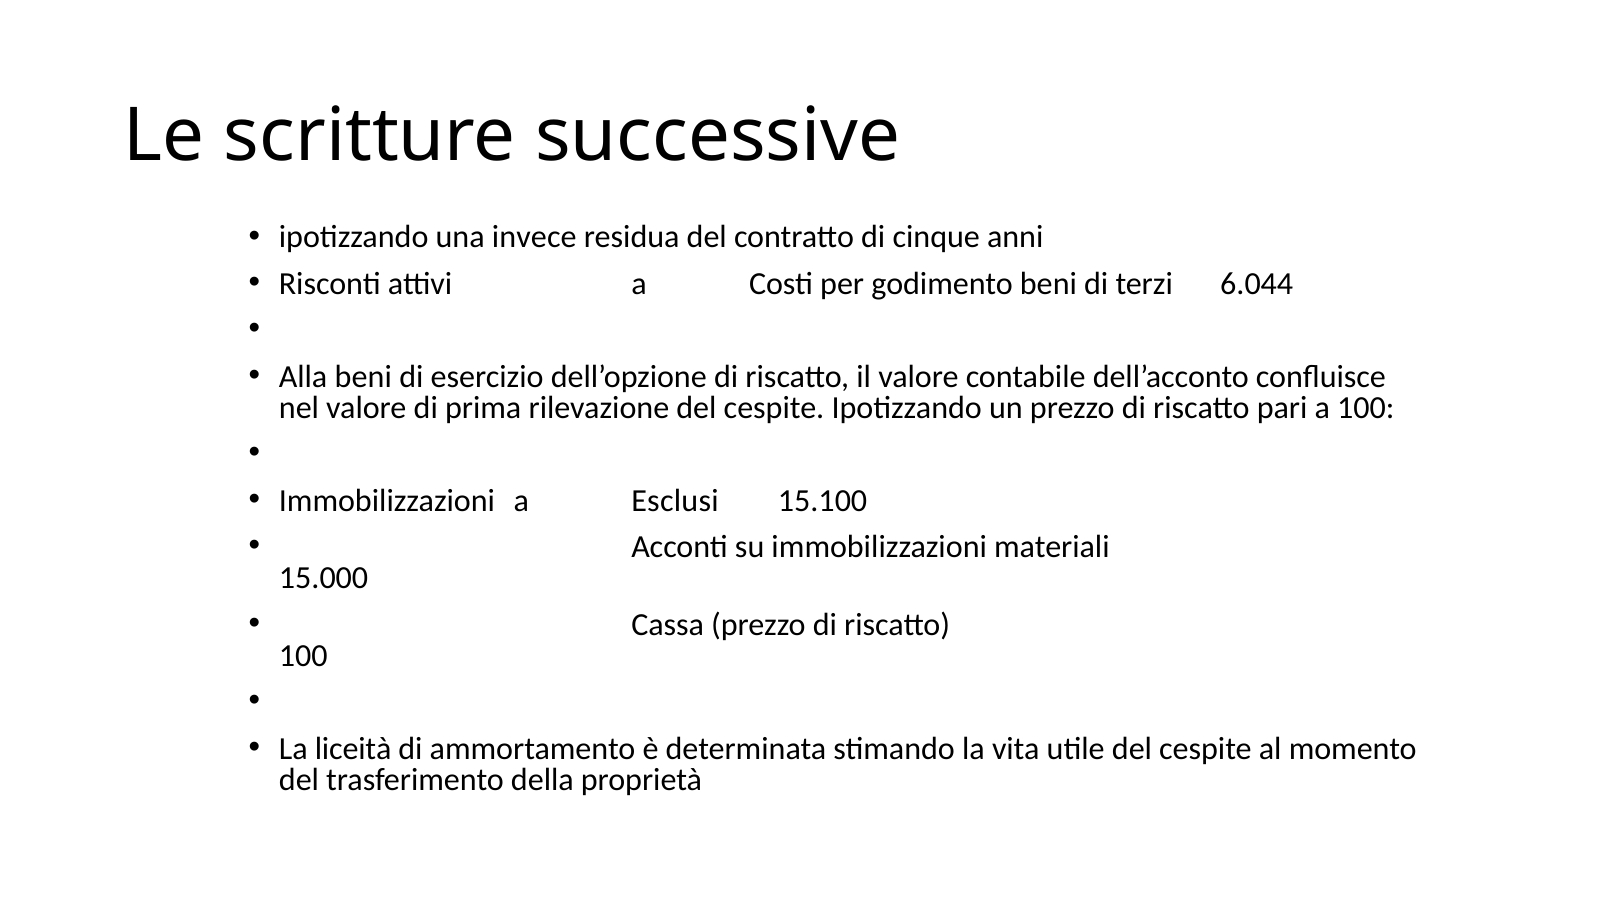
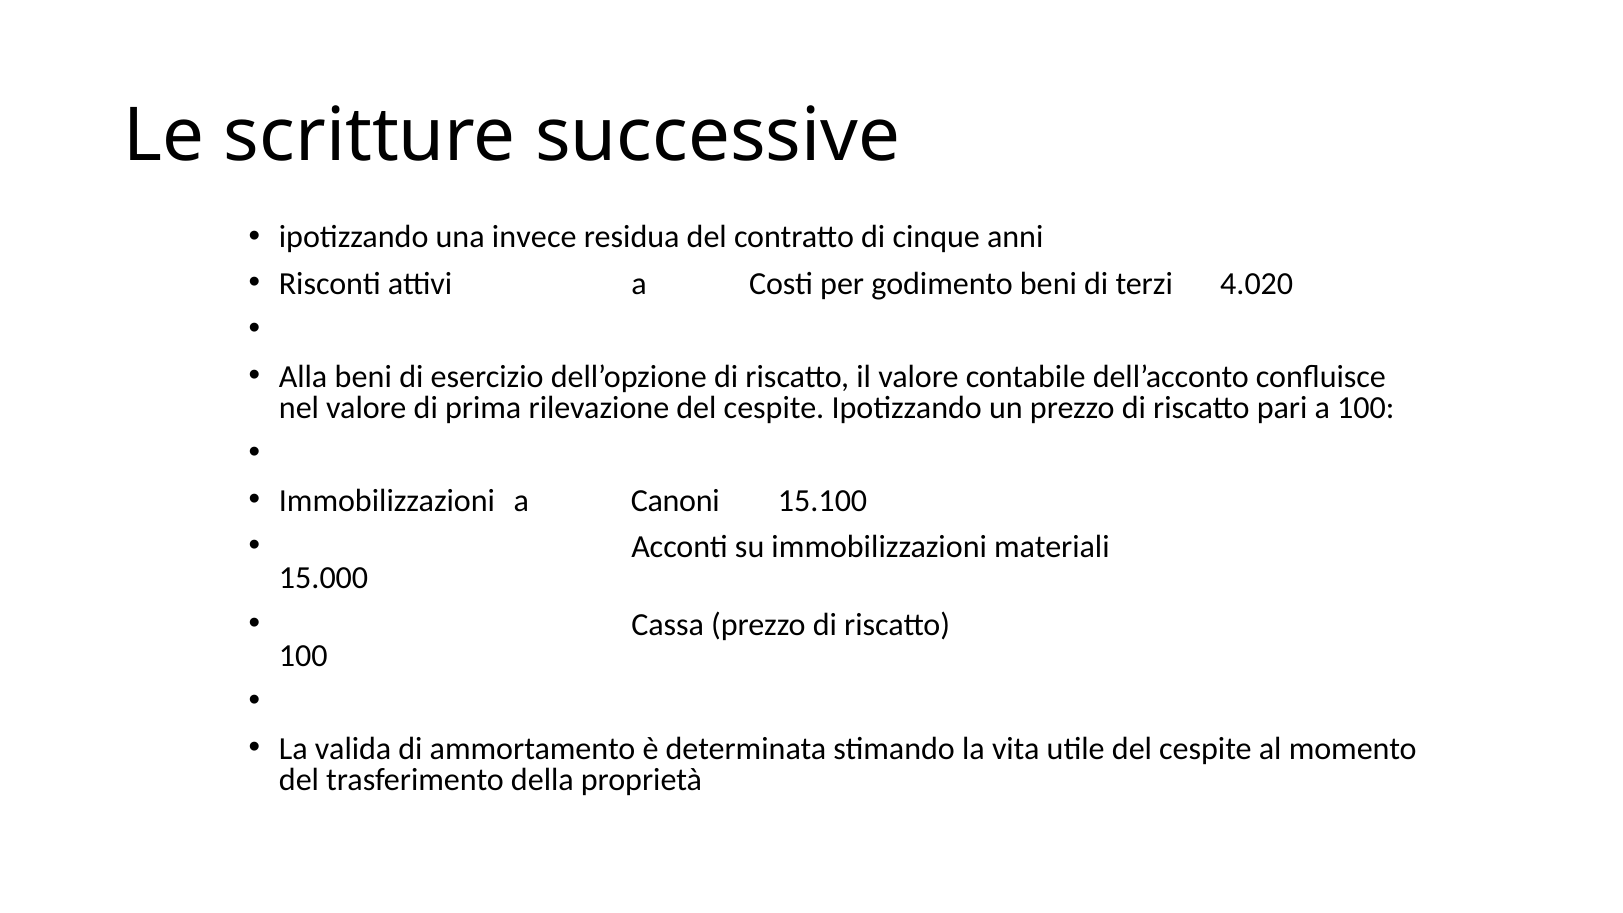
6.044: 6.044 -> 4.020
Esclusi: Esclusi -> Canoni
liceità: liceità -> valida
